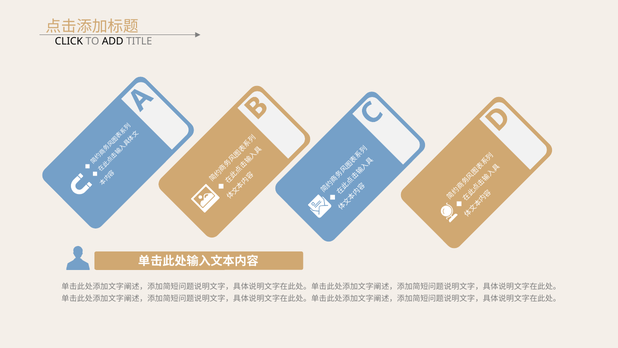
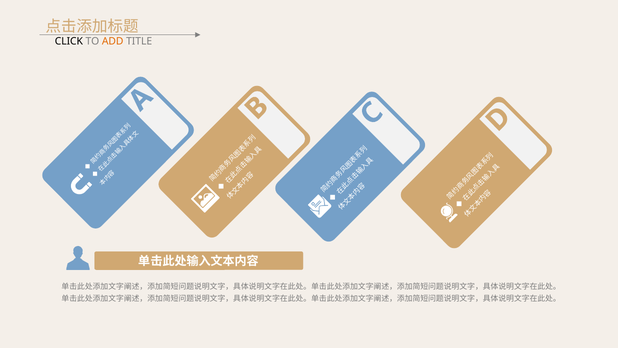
ADD colour: black -> orange
